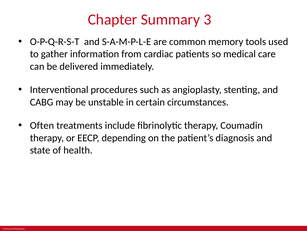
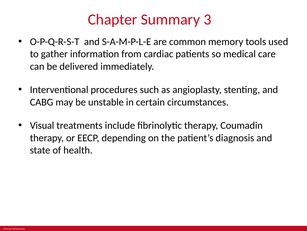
Often: Often -> Visual
